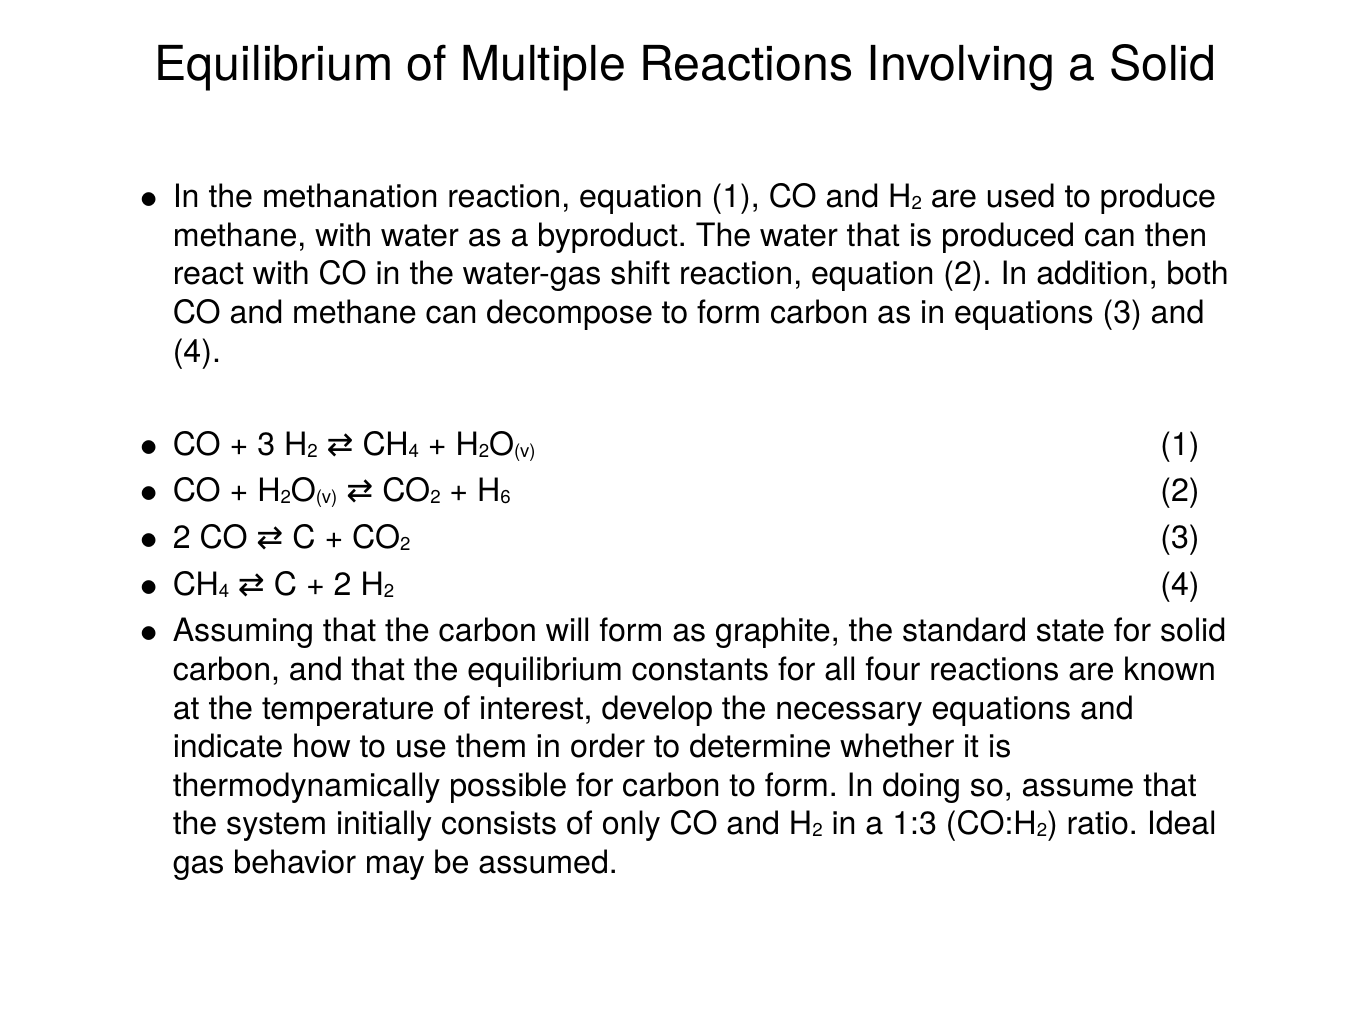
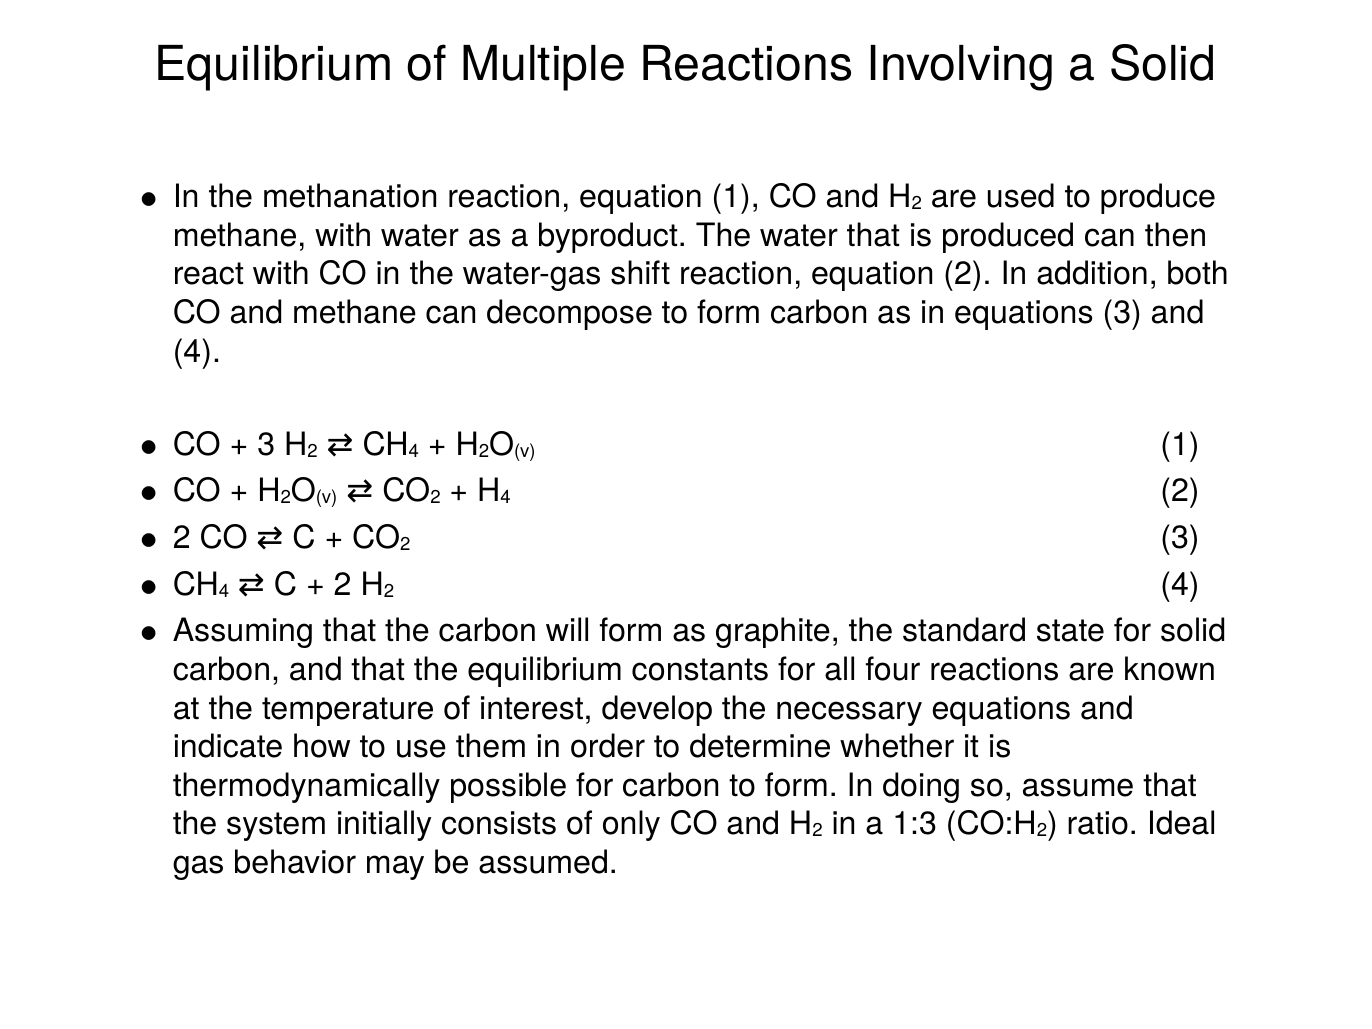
6 at (506, 498): 6 -> 4
